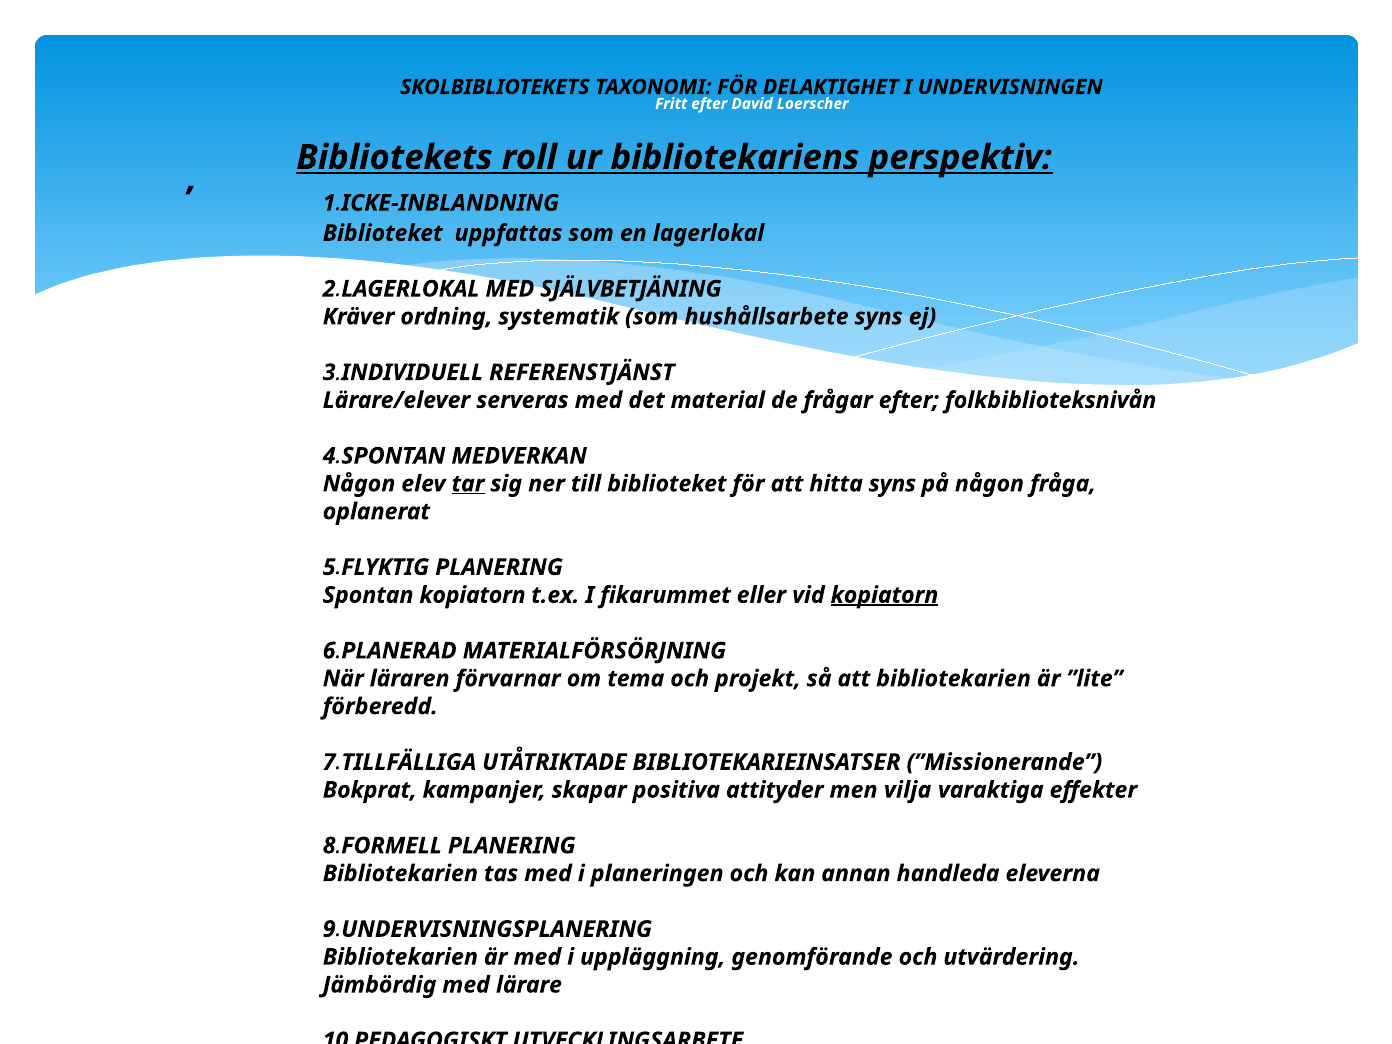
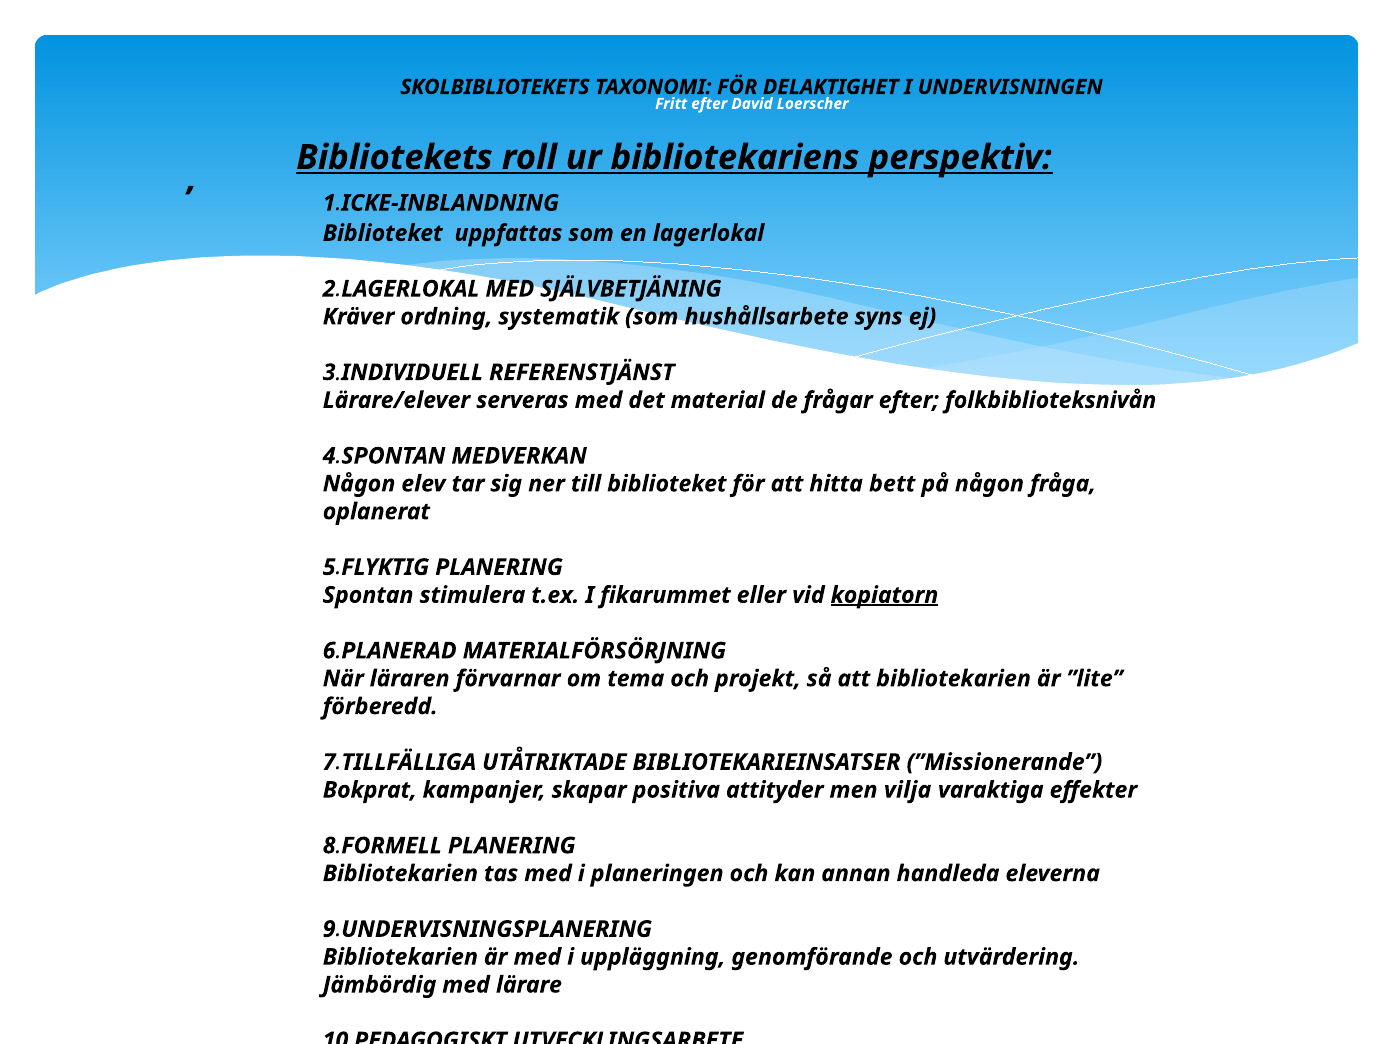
tar underline: present -> none
hitta syns: syns -> bett
Spontan kopiatorn: kopiatorn -> stimulera
